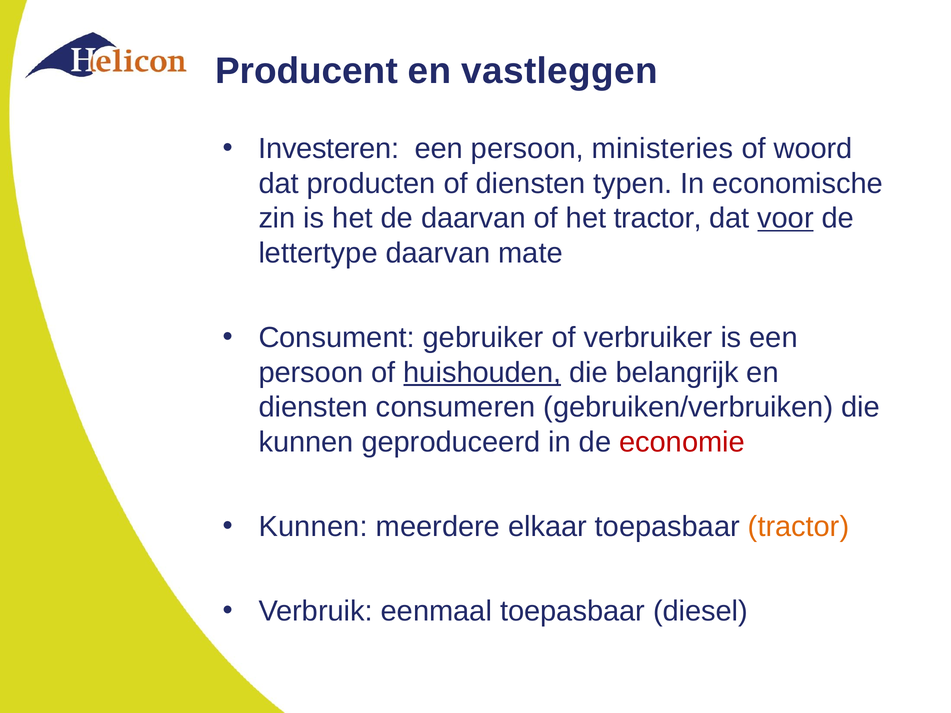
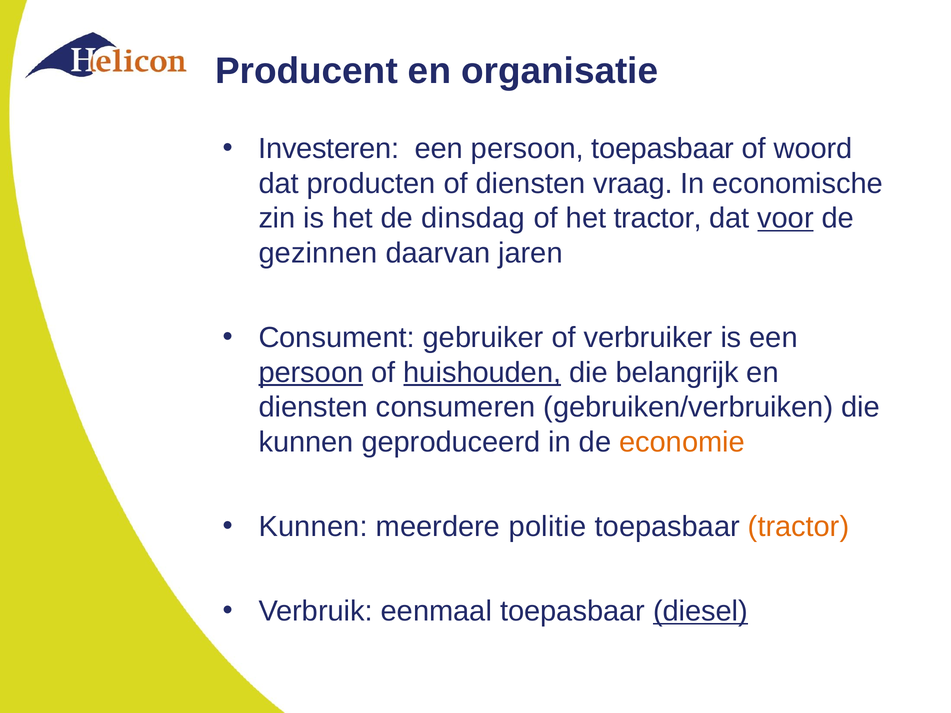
vastleggen: vastleggen -> organisatie
persoon ministeries: ministeries -> toepasbaar
typen: typen -> vraag
de daarvan: daarvan -> dinsdag
lettertype: lettertype -> gezinnen
mate: mate -> jaren
persoon at (311, 373) underline: none -> present
economie colour: red -> orange
elkaar: elkaar -> politie
diesel underline: none -> present
